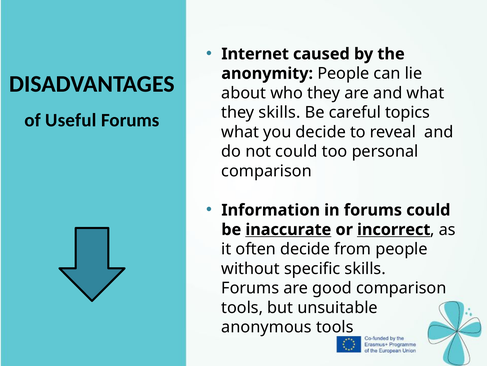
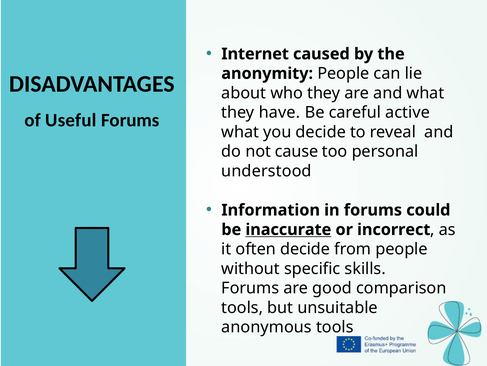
they skills: skills -> have
topics: topics -> active
not could: could -> cause
comparison at (267, 171): comparison -> understood
incorrect underline: present -> none
